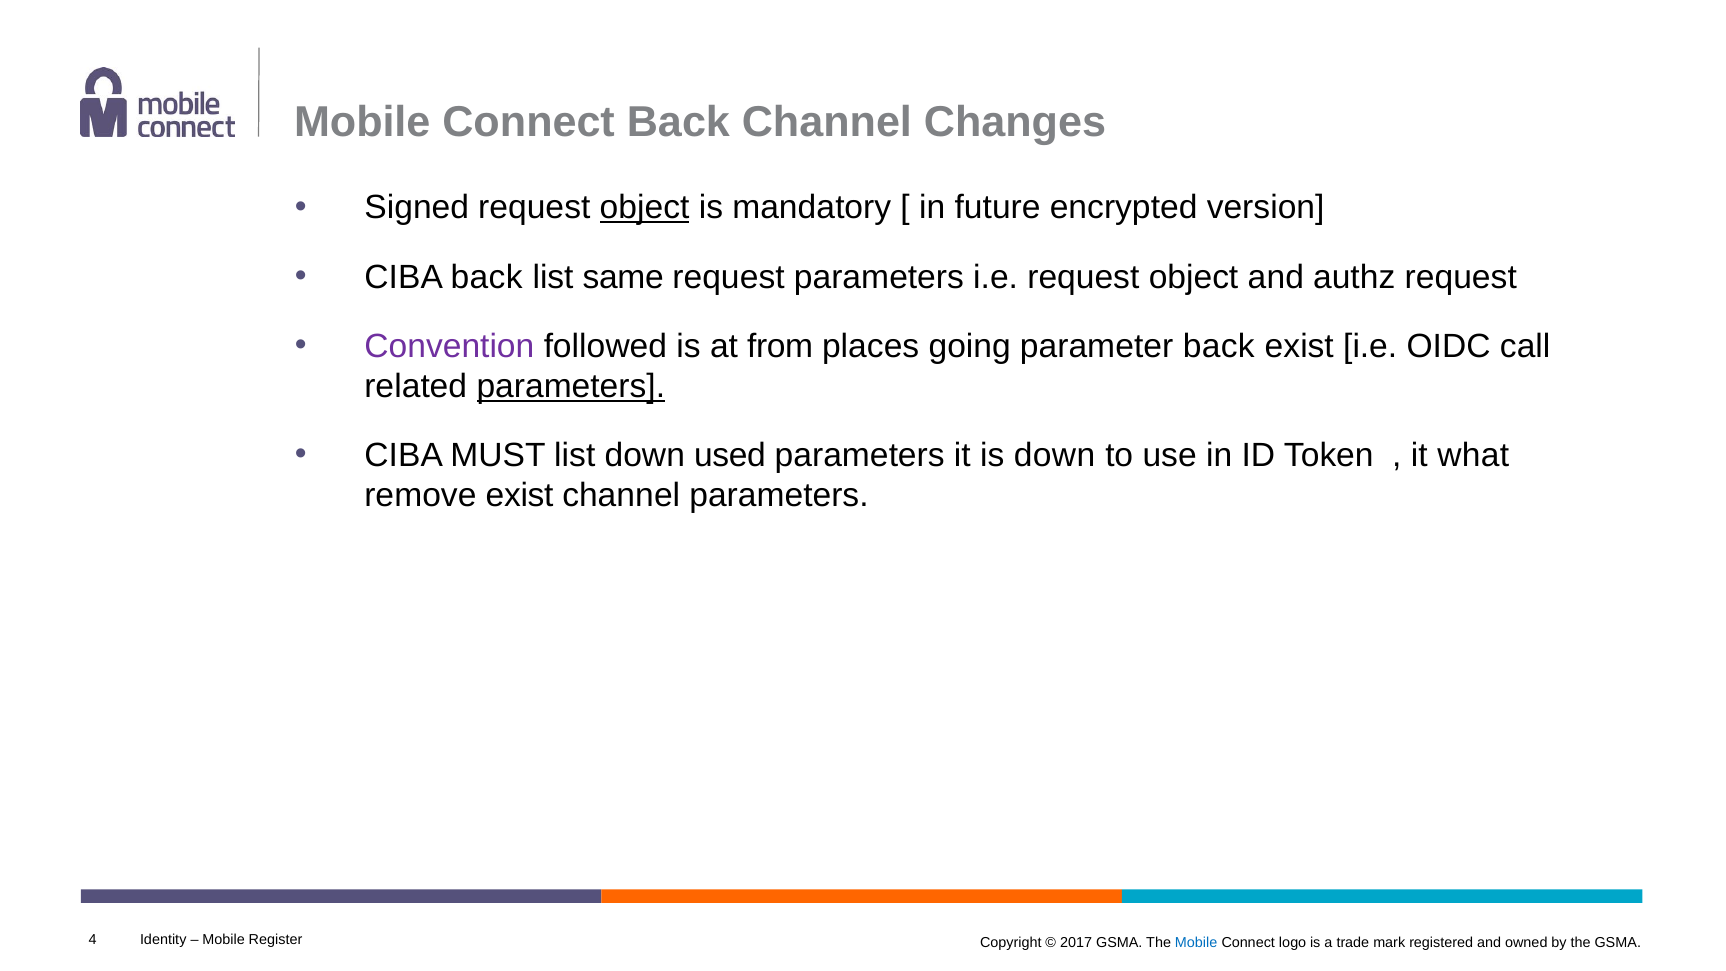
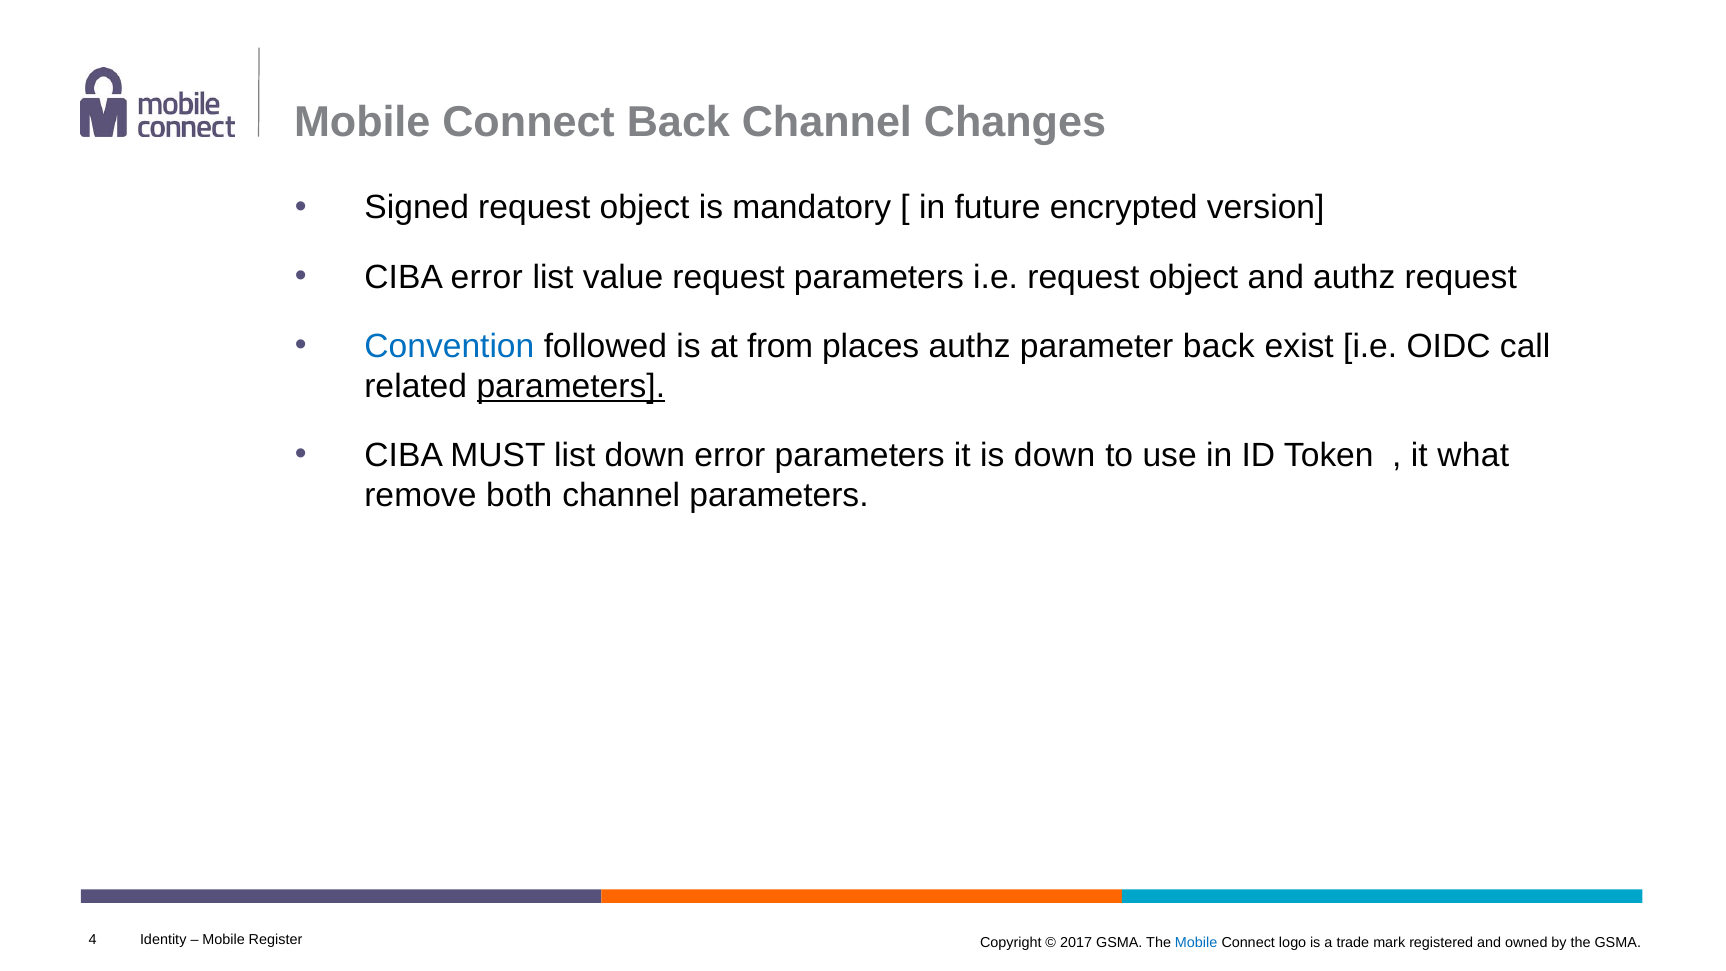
object at (645, 208) underline: present -> none
CIBA back: back -> error
same: same -> value
Convention colour: purple -> blue
places going: going -> authz
down used: used -> error
remove exist: exist -> both
